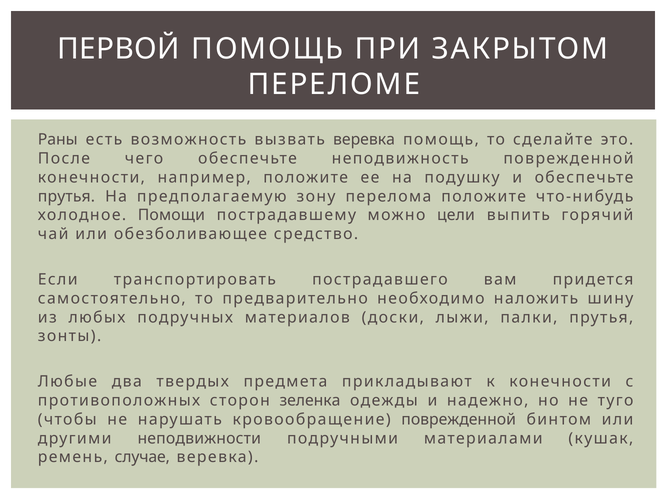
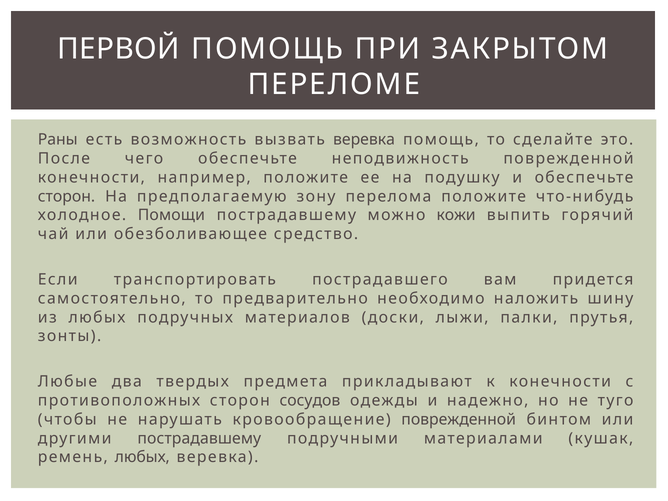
прутья at (66, 196): прутья -> сторон
цели: цели -> кожи
зеленка: зеленка -> сосудов
другими неподвижности: неподвижности -> пострадавшему
ремень случае: случае -> любых
